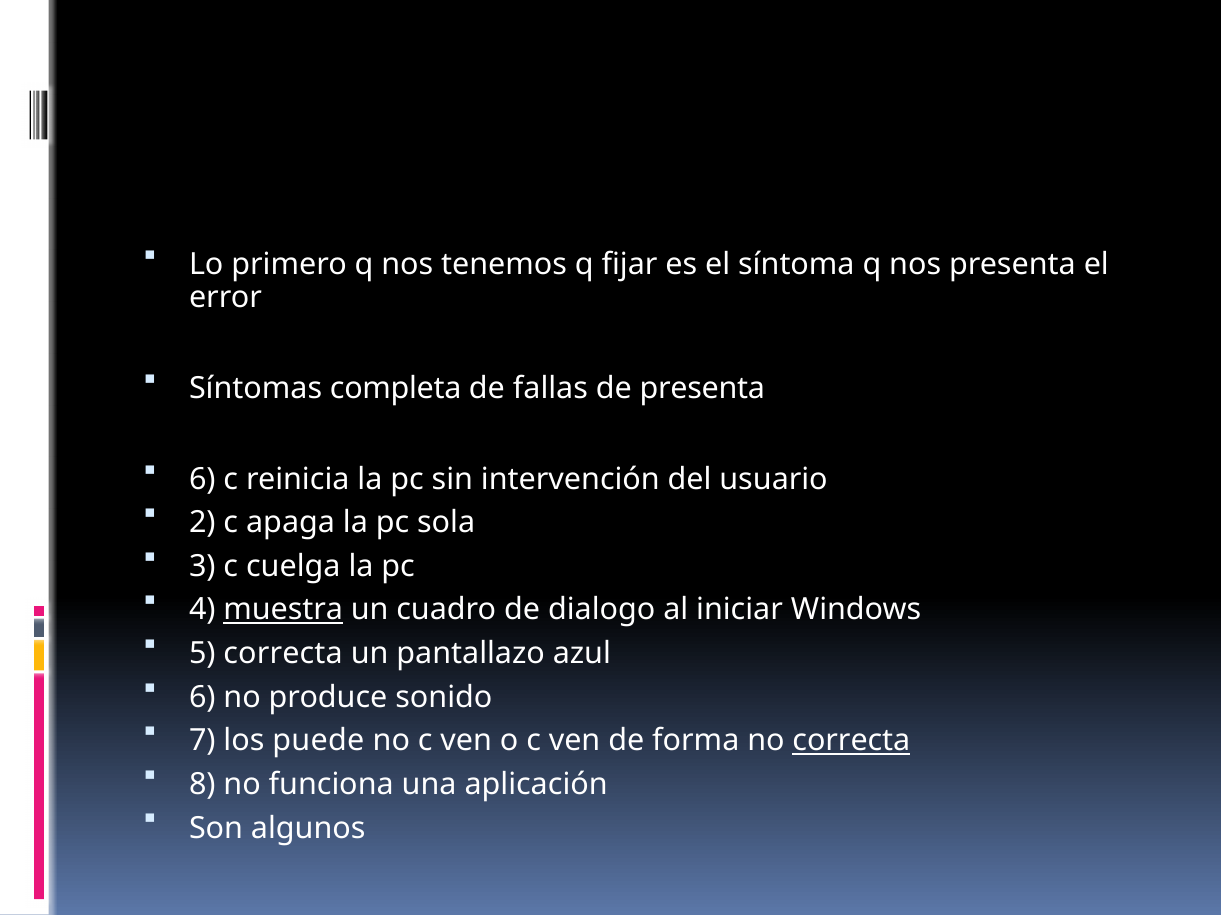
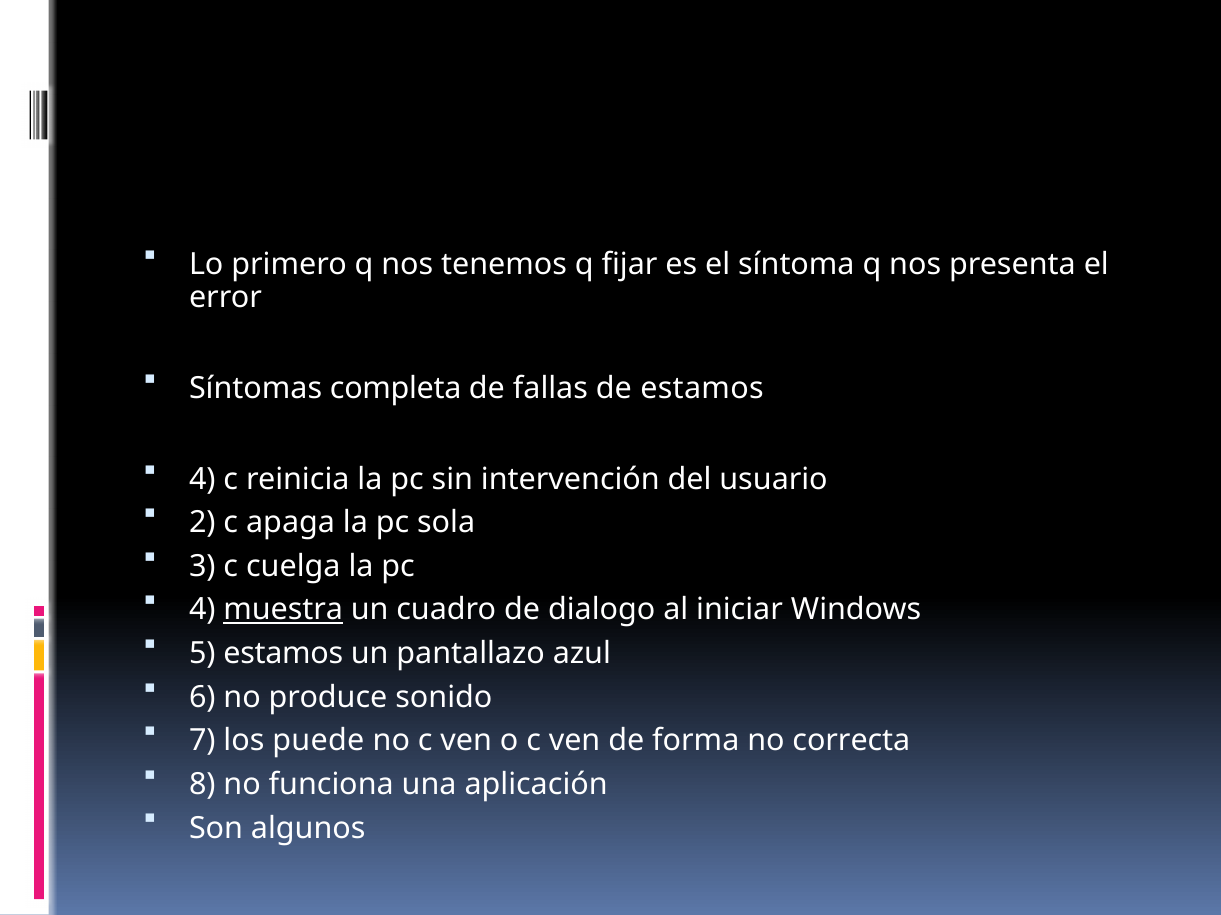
de presenta: presenta -> estamos
6 at (202, 479): 6 -> 4
5 correcta: correcta -> estamos
correcta at (851, 741) underline: present -> none
